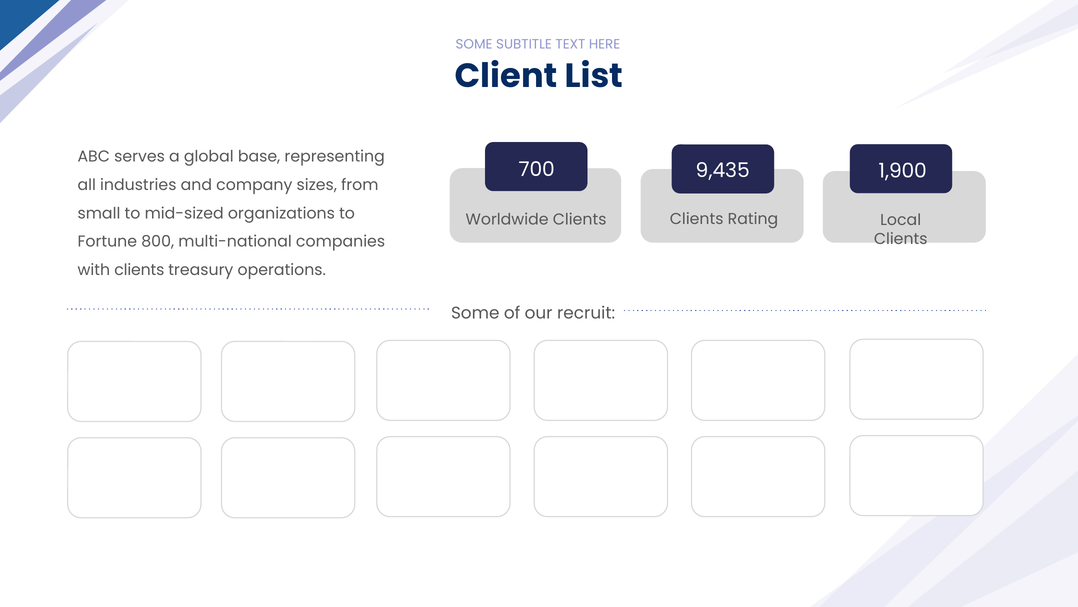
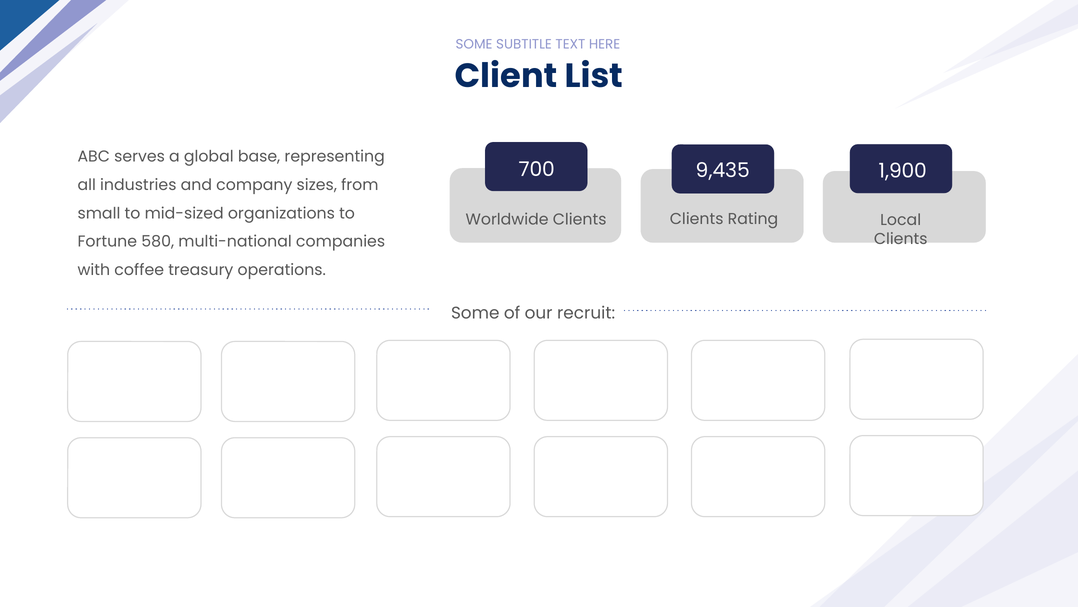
800: 800 -> 580
with clients: clients -> coffee
